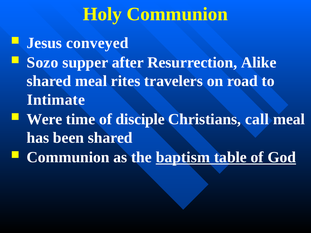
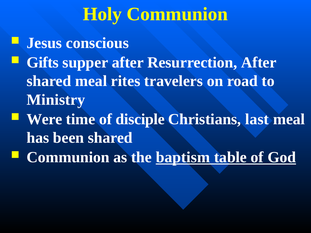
conveyed: conveyed -> conscious
Sozo: Sozo -> Gifts
Resurrection Alike: Alike -> After
Intimate: Intimate -> Ministry
call: call -> last
